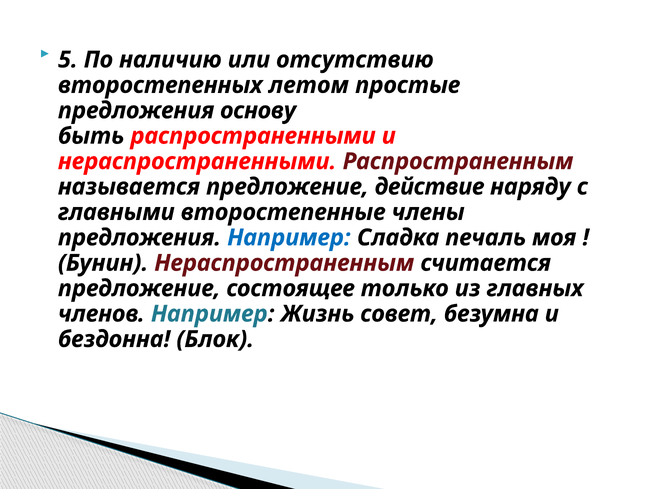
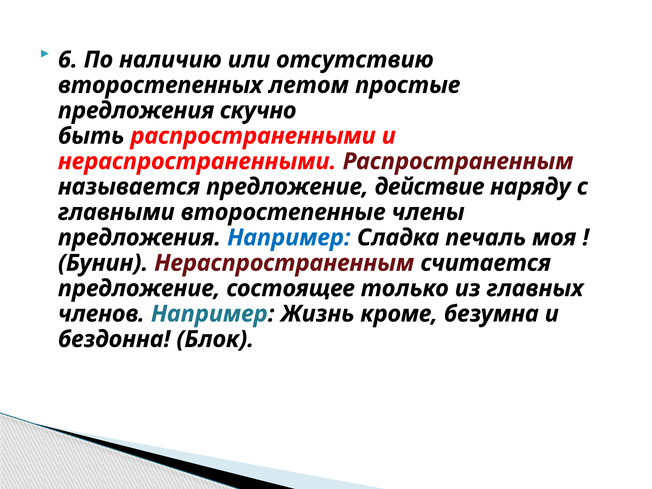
5: 5 -> 6
основу: основу -> скучно
совет: совет -> кроме
